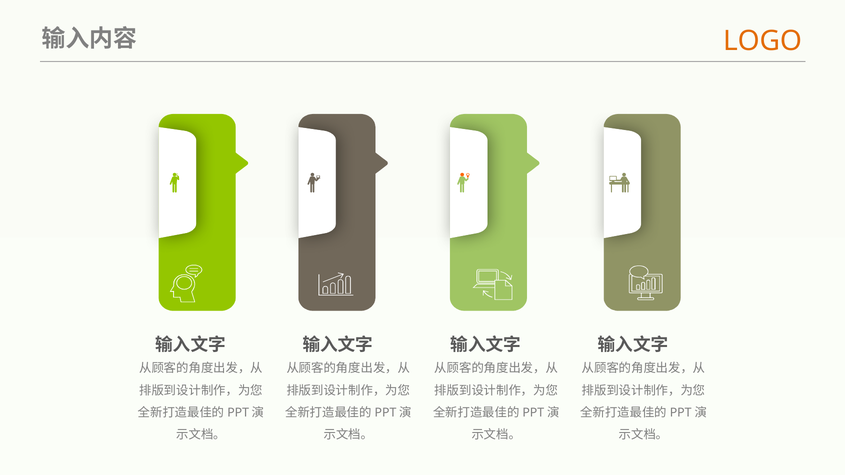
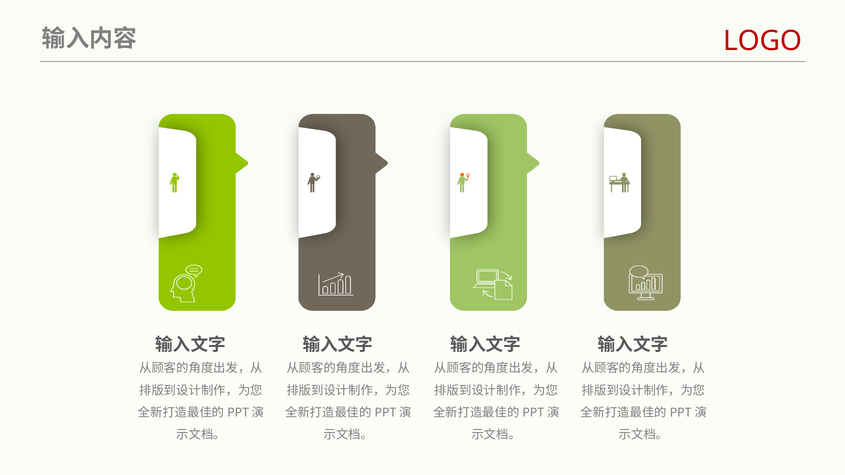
LOGO colour: orange -> red
